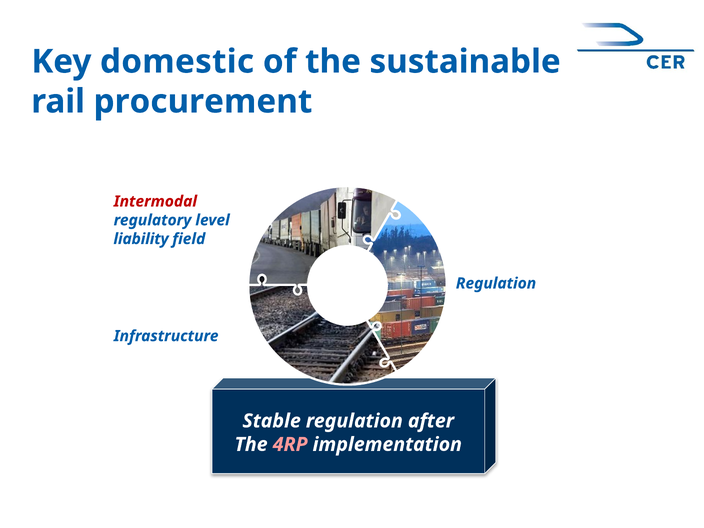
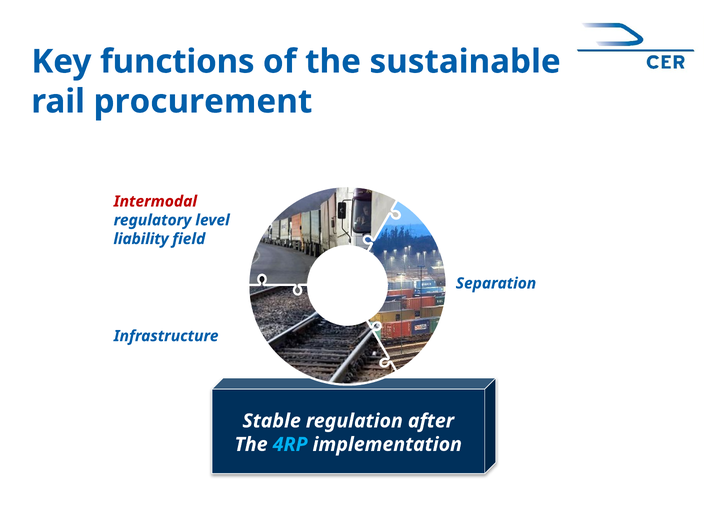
domestic: domestic -> functions
Regulation at (496, 283): Regulation -> Separation
4RP colour: pink -> light blue
